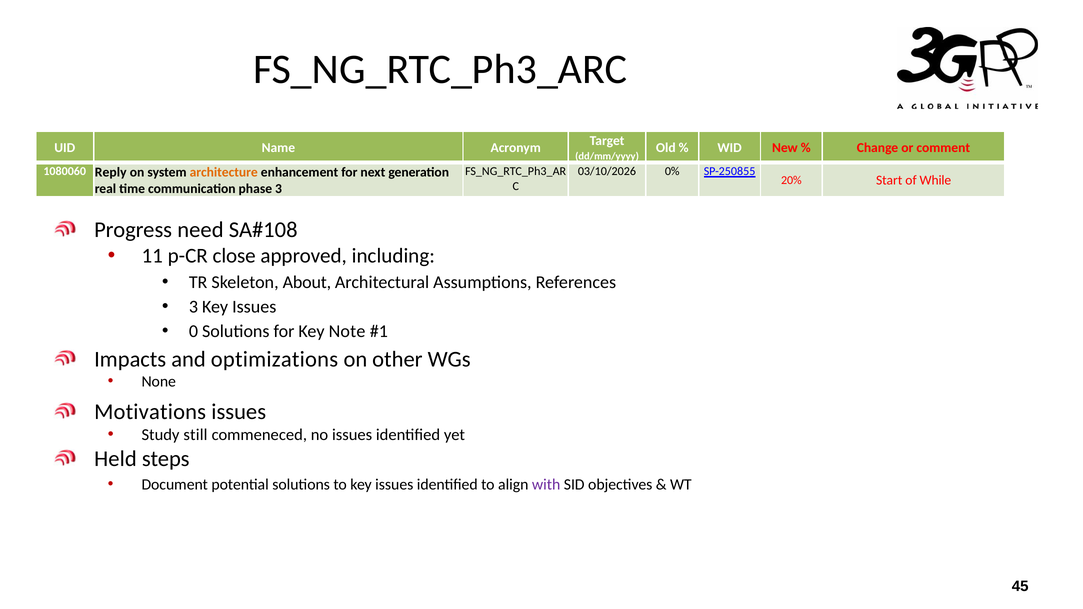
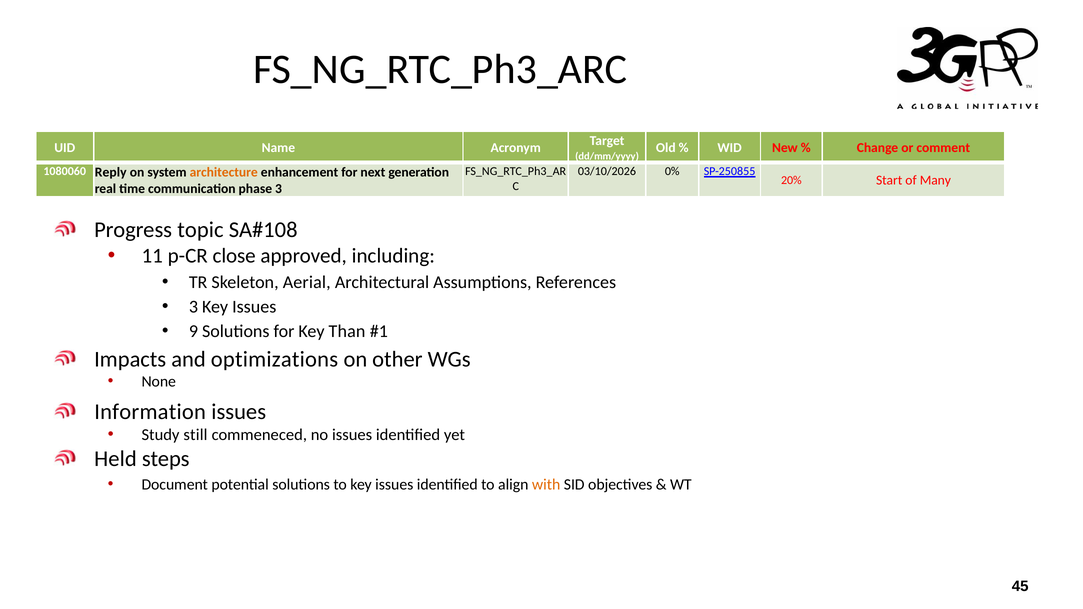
While: While -> Many
need: need -> topic
About: About -> Aerial
0: 0 -> 9
Note: Note -> Than
Motivations: Motivations -> Information
with colour: purple -> orange
